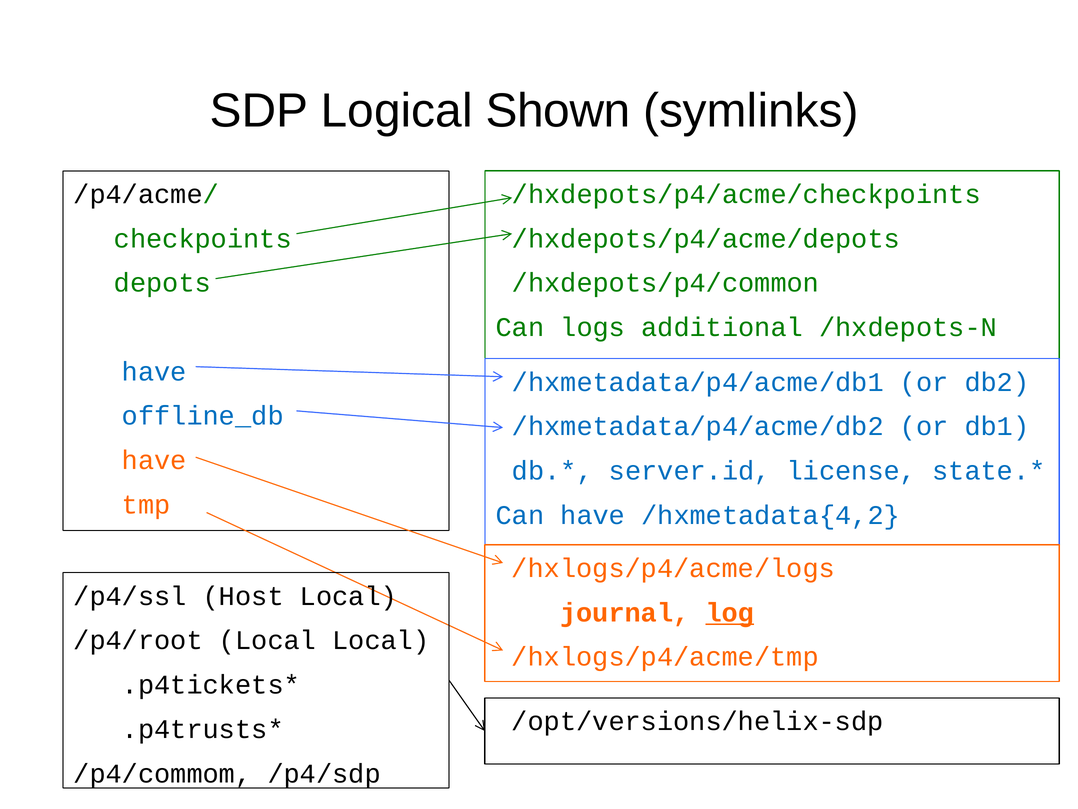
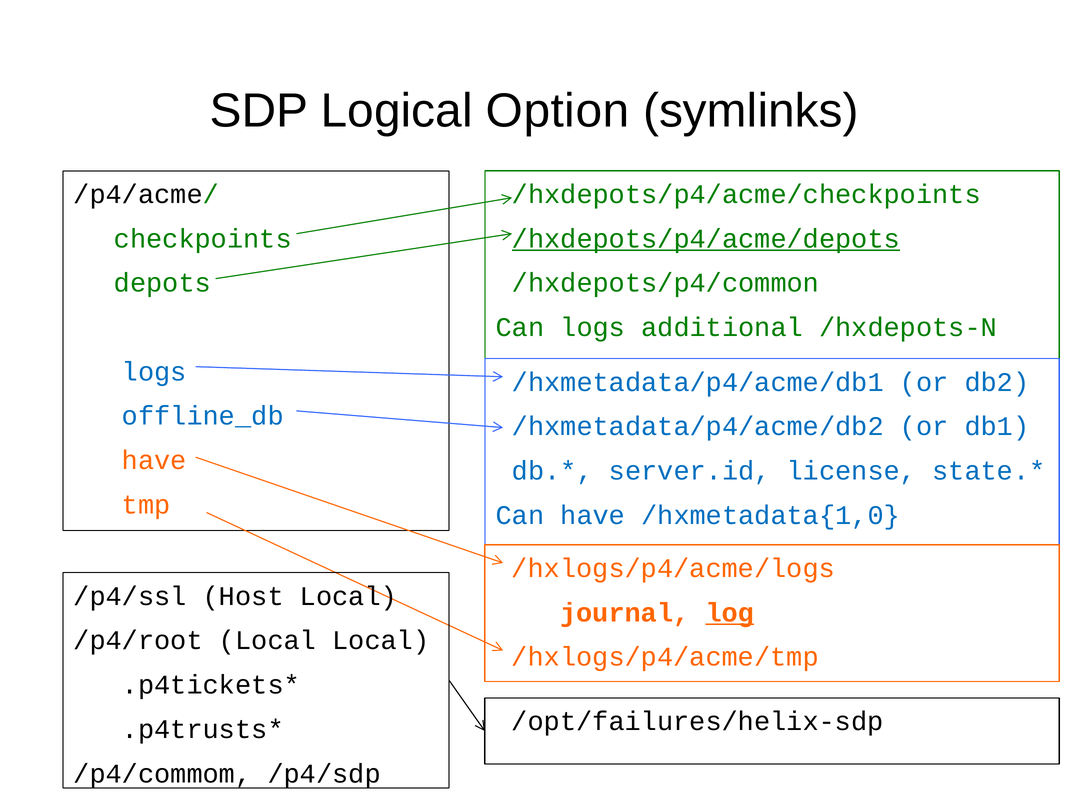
Shown: Shown -> Option
/hxdepots/p4/acme/depots underline: none -> present
have at (154, 372): have -> logs
/hxmetadata{4,2: /hxmetadata{4,2 -> /hxmetadata{1,0
/opt/versions/helix-sdp: /opt/versions/helix-sdp -> /opt/failures/helix-sdp
